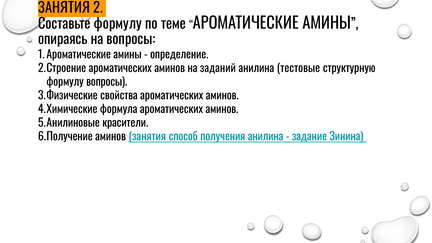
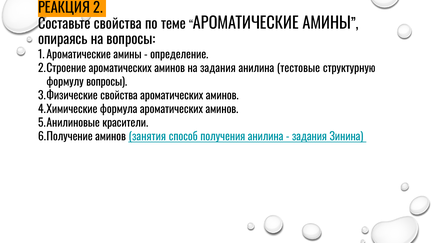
ЗАНЯТИЯ at (64, 8): ЗАНЯТИЯ -> РЕАКЦИЯ
Составьте формулу: формулу -> свойства
на заданий: заданий -> задания
задание at (309, 137): задание -> задания
